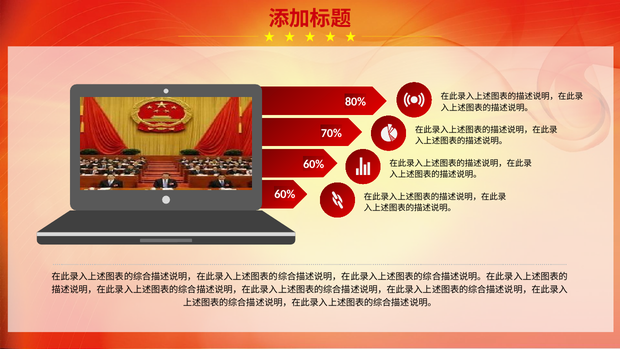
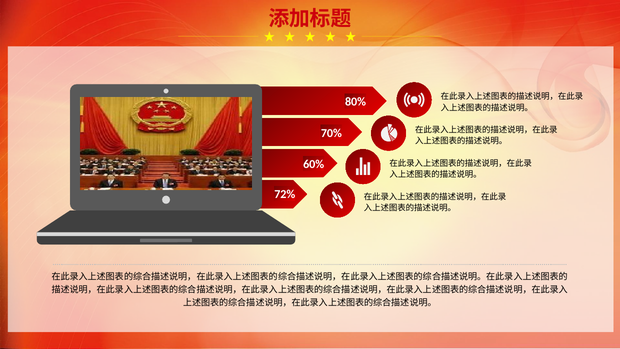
60% at (285, 194): 60% -> 72%
